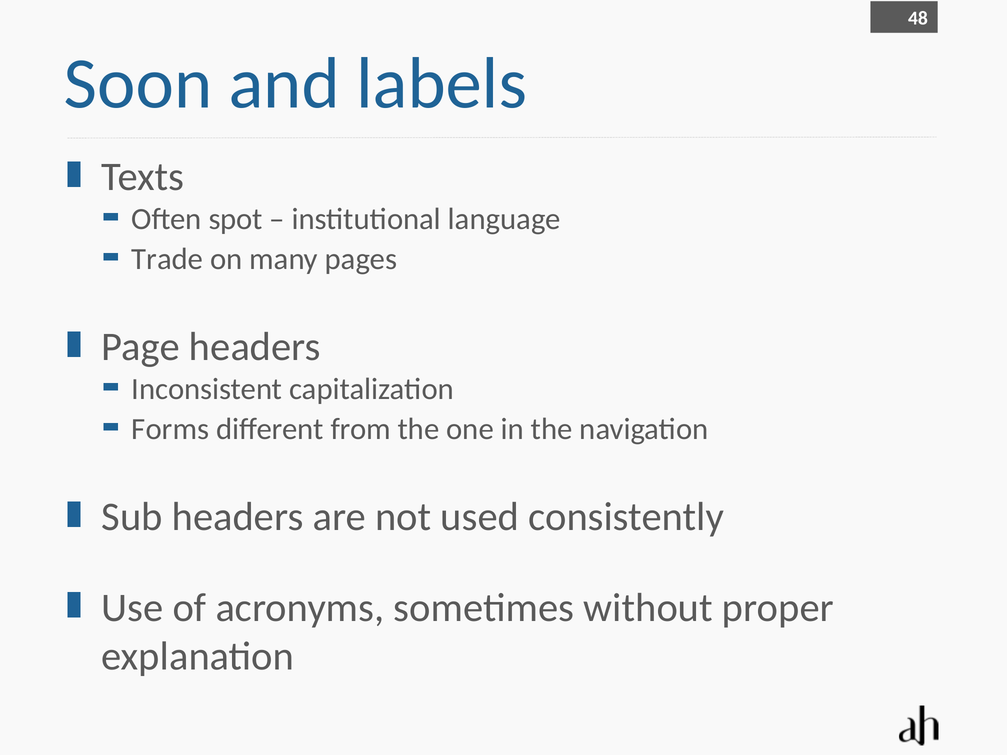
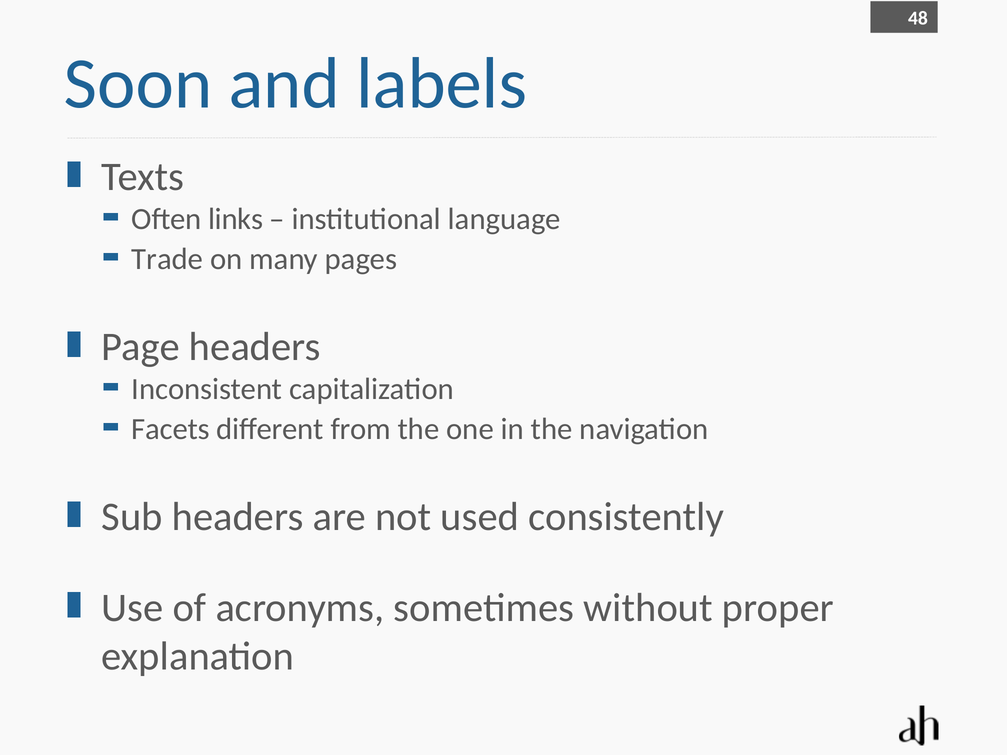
spot: spot -> links
Forms: Forms -> Facets
